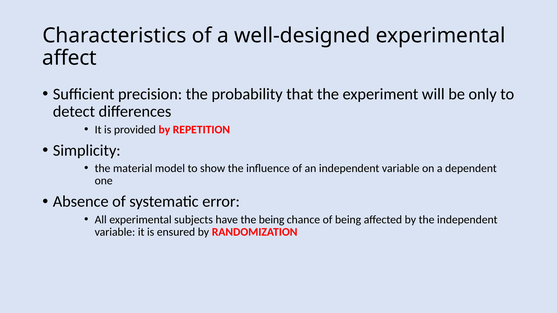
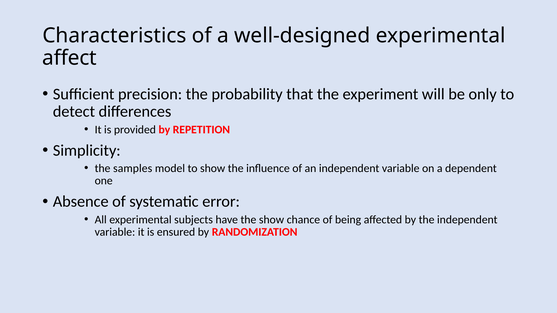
material: material -> samples
the being: being -> show
